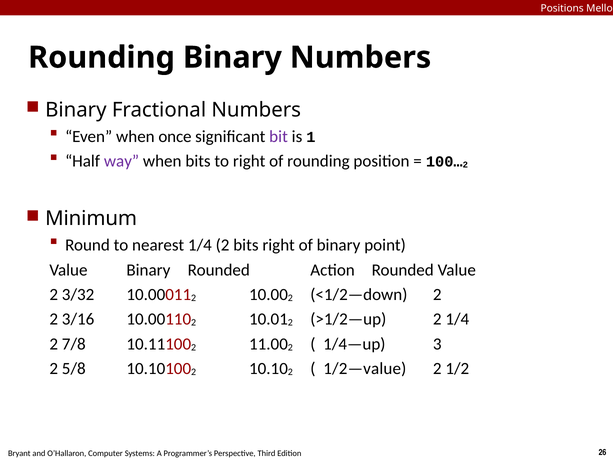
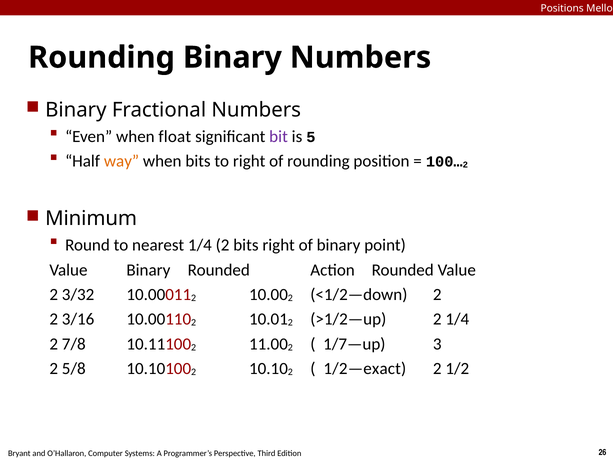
once: once -> float
1: 1 -> 5
way colour: purple -> orange
1/4—up: 1/4—up -> 1/7—up
1/2—value: 1/2—value -> 1/2—exact
